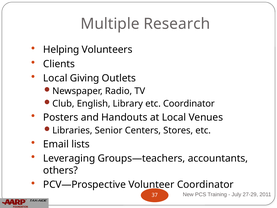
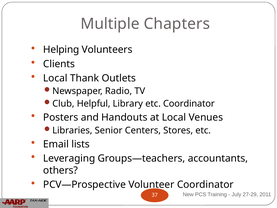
Research: Research -> Chapters
Giving: Giving -> Thank
English: English -> Helpful
